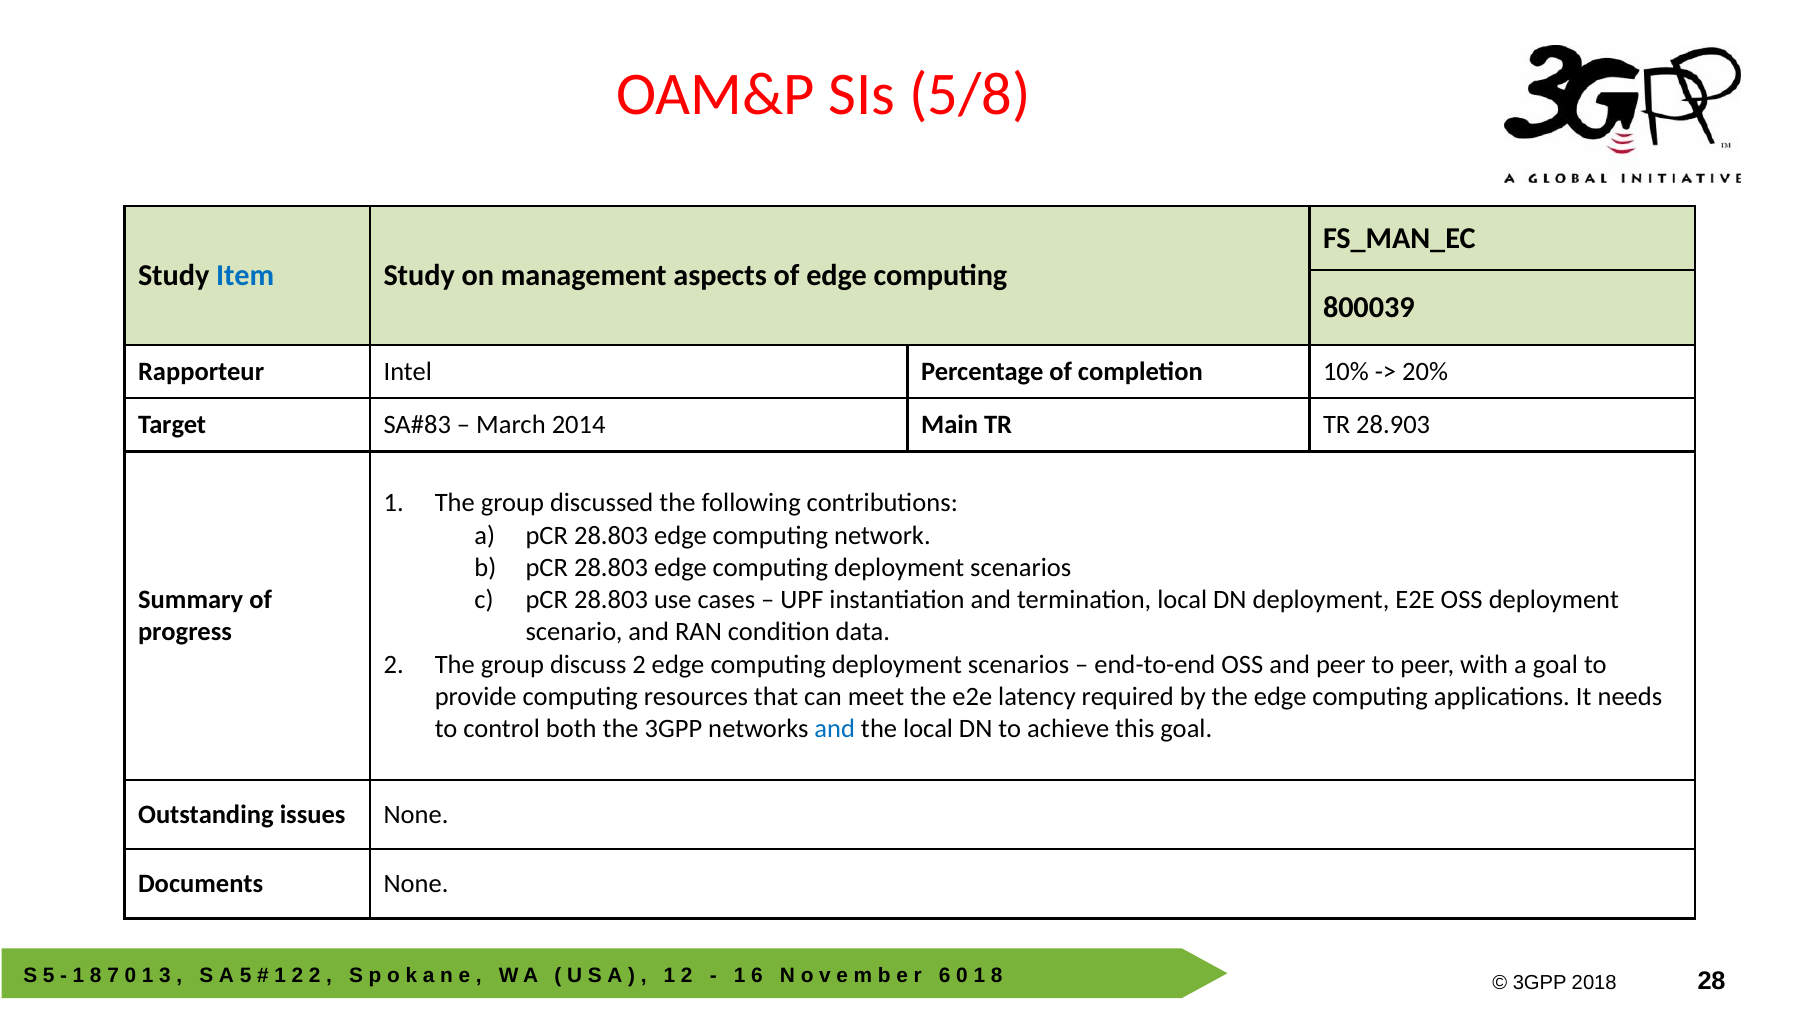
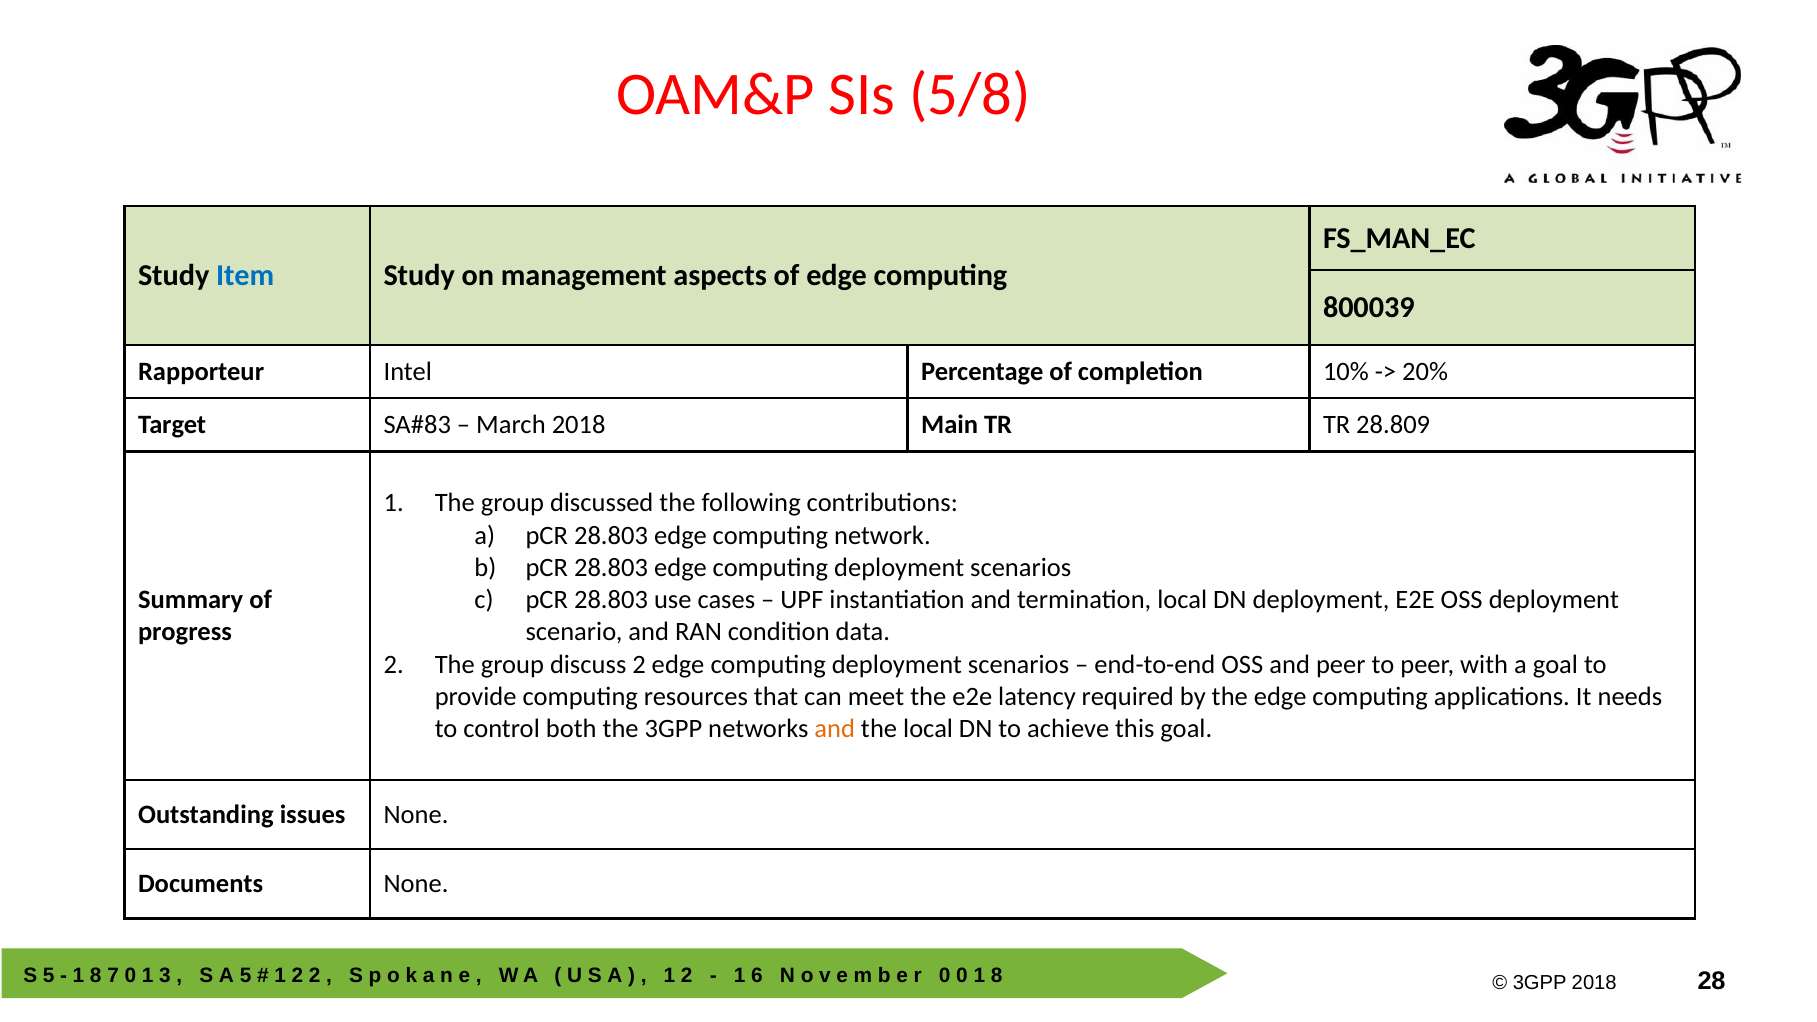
March 2014: 2014 -> 2018
28.903: 28.903 -> 28.809
and at (835, 729) colour: blue -> orange
6 at (945, 976): 6 -> 0
